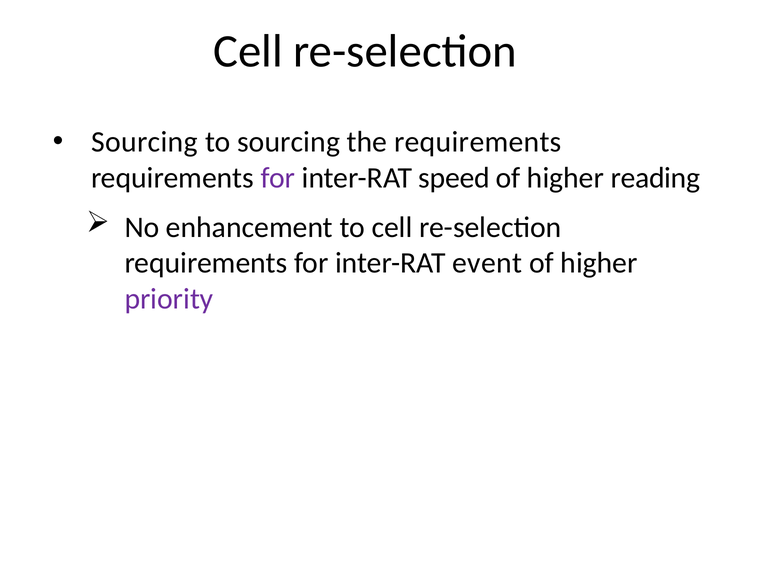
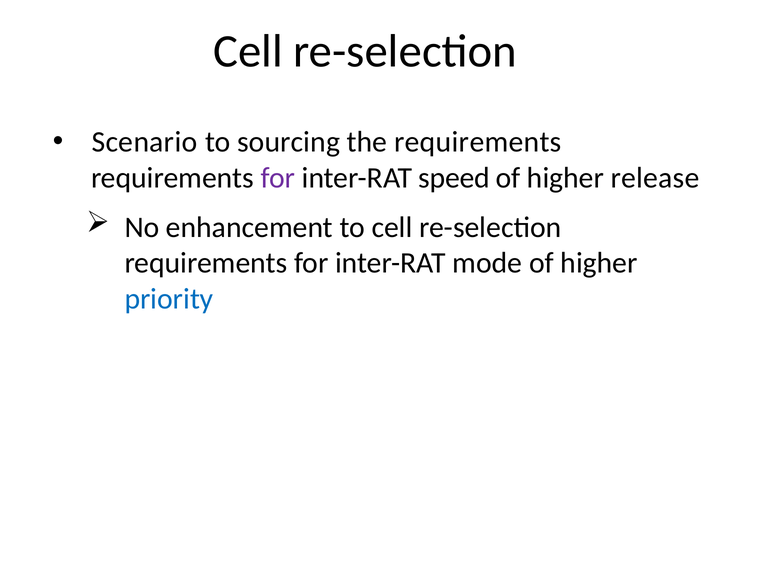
Sourcing at (145, 142): Sourcing -> Scenario
reading: reading -> release
event: event -> mode
priority colour: purple -> blue
